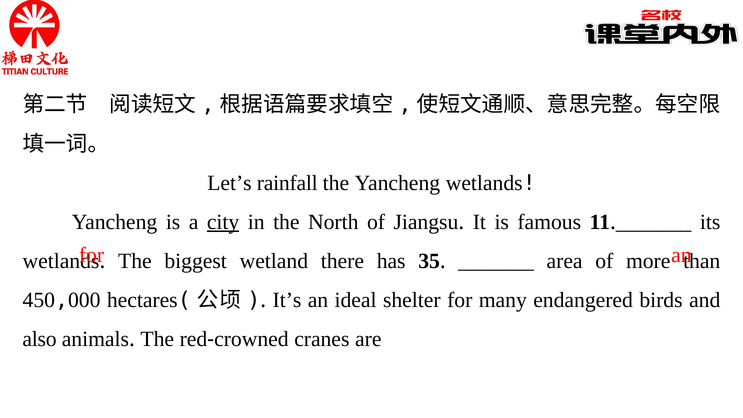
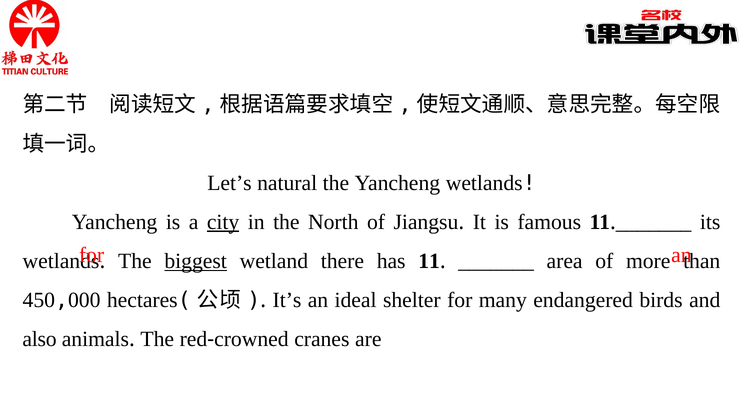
rainfall: rainfall -> natural
biggest underline: none -> present
has 35: 35 -> 11
